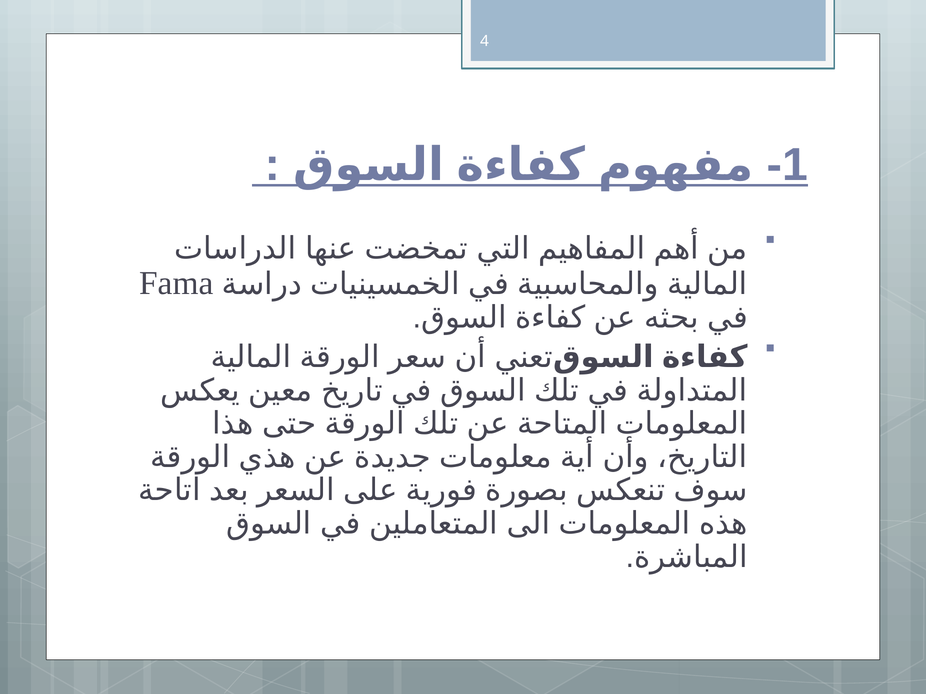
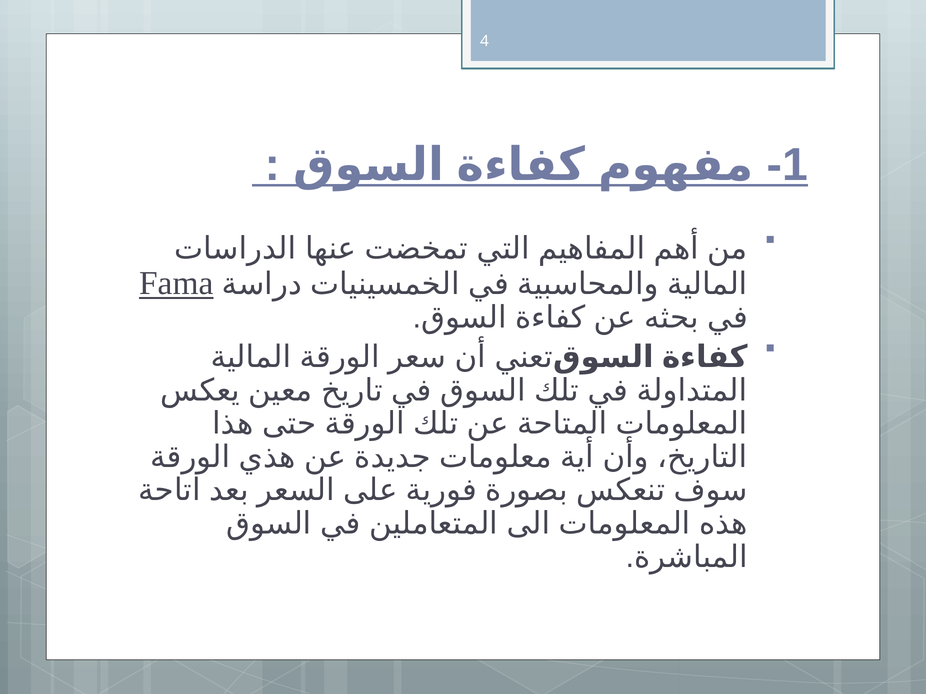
Fama underline: none -> present
